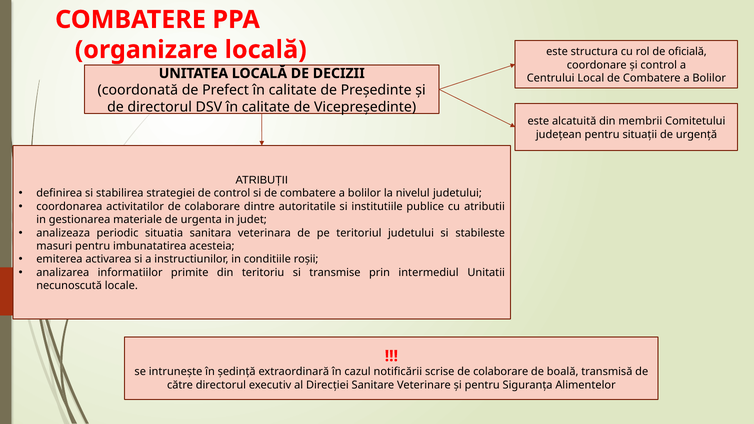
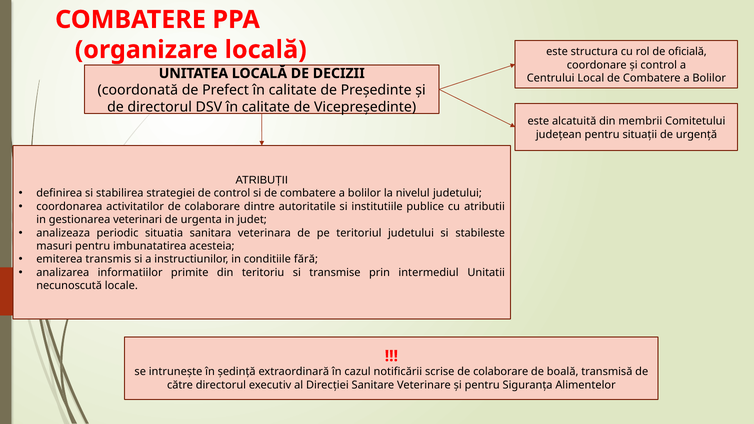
materiale: materiale -> veterinari
activarea: activarea -> transmis
roșii: roșii -> fără
